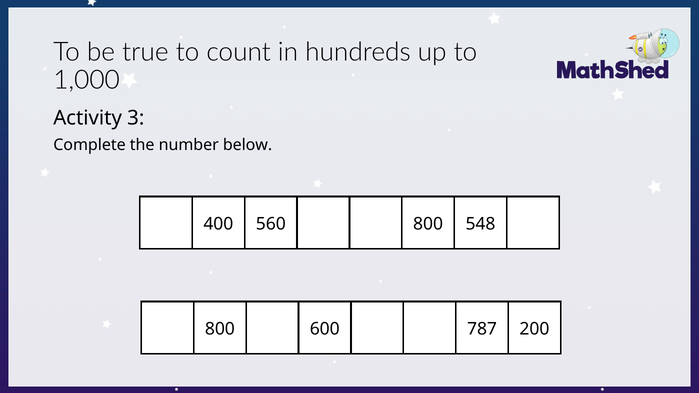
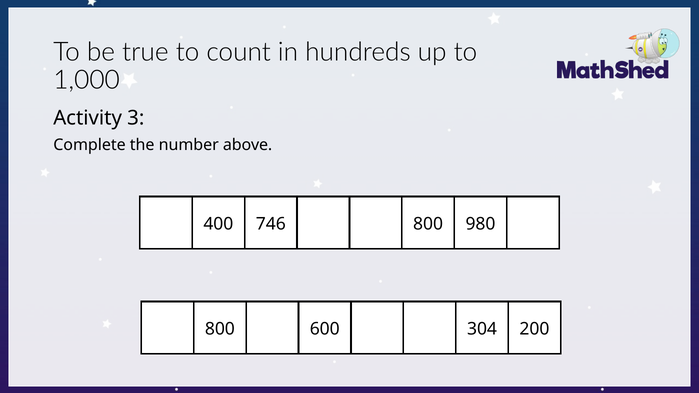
below: below -> above
560: 560 -> 746
548: 548 -> 980
787: 787 -> 304
